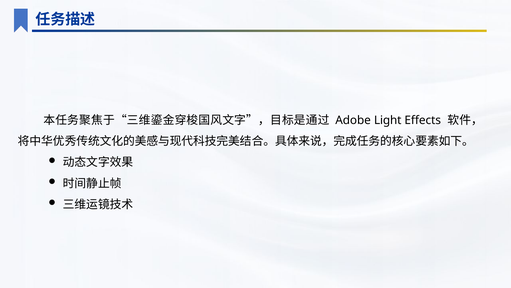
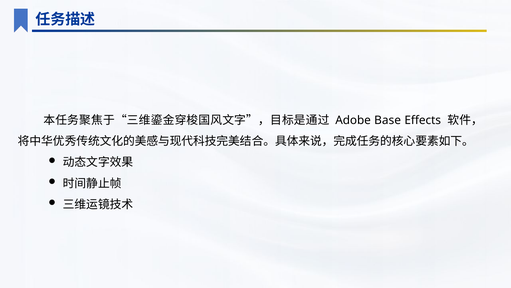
Light: Light -> Base
